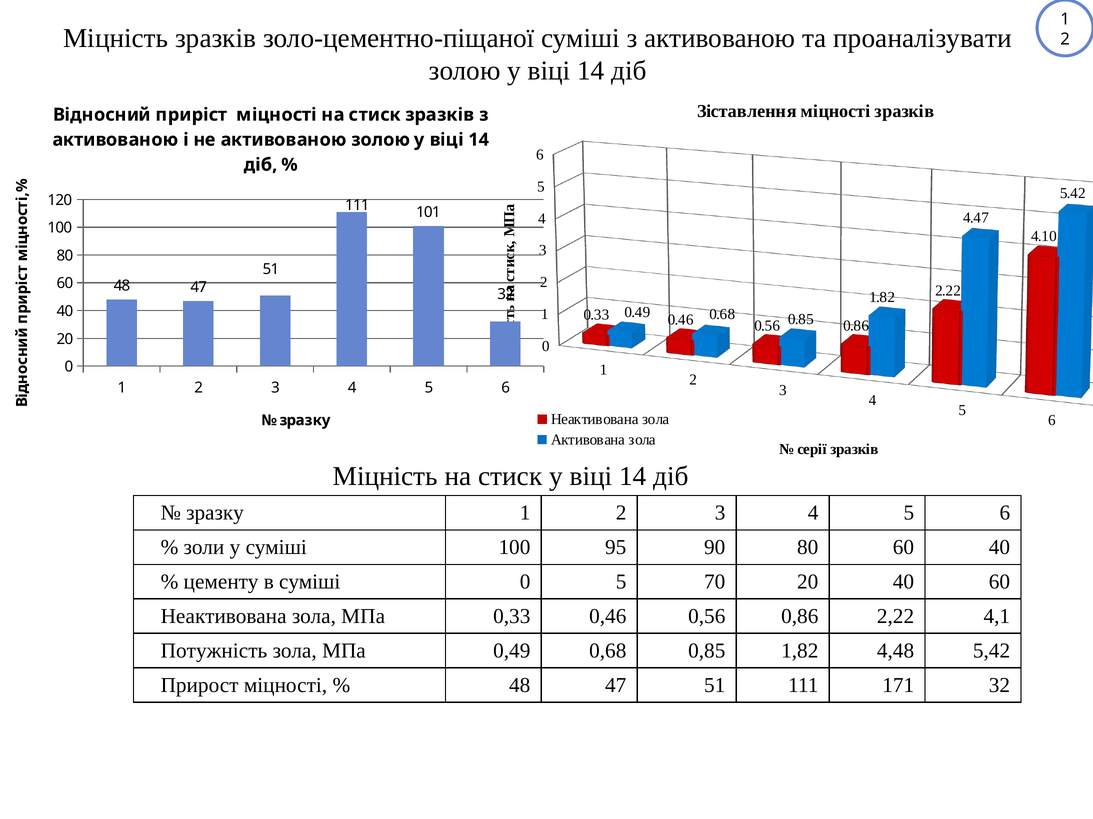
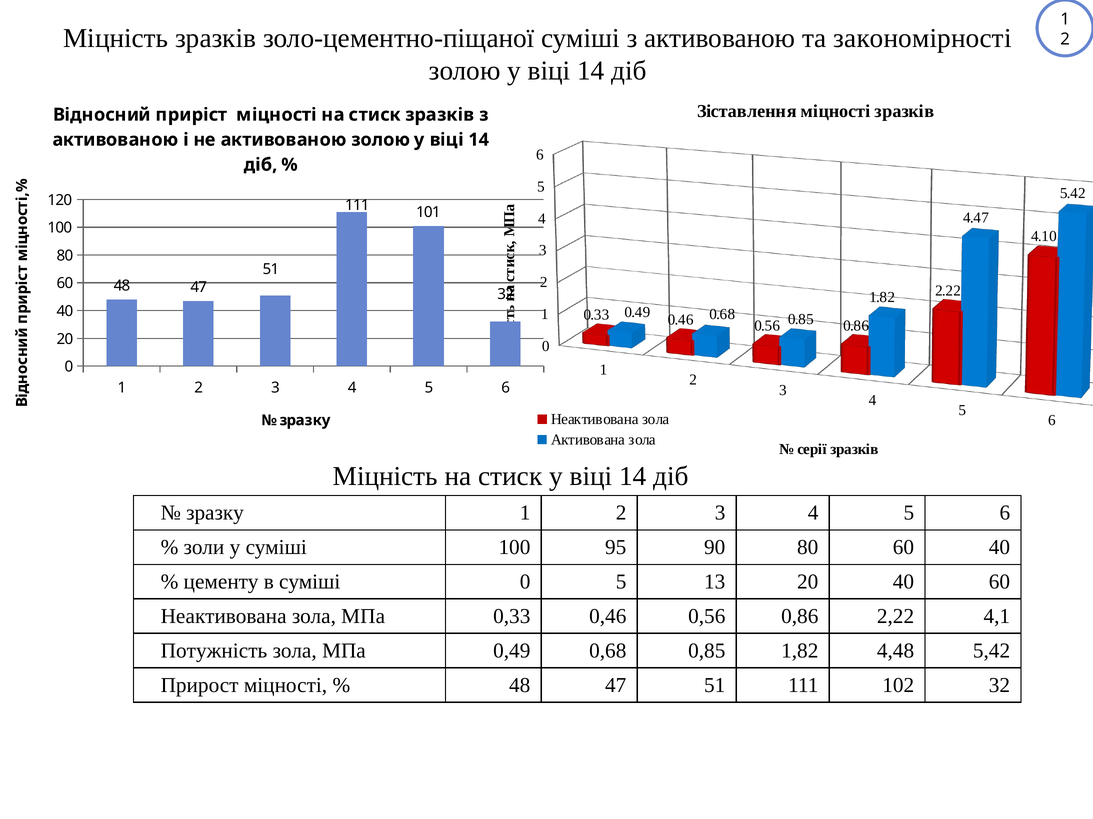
проаналізувати: проаналізувати -> закономірності
70: 70 -> 13
171: 171 -> 102
